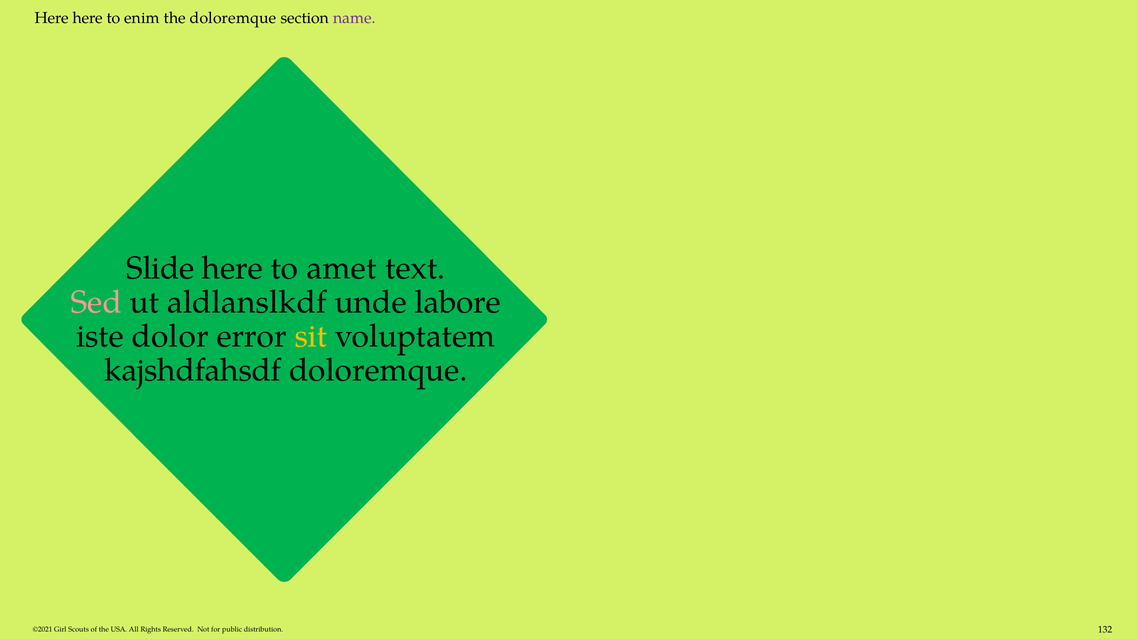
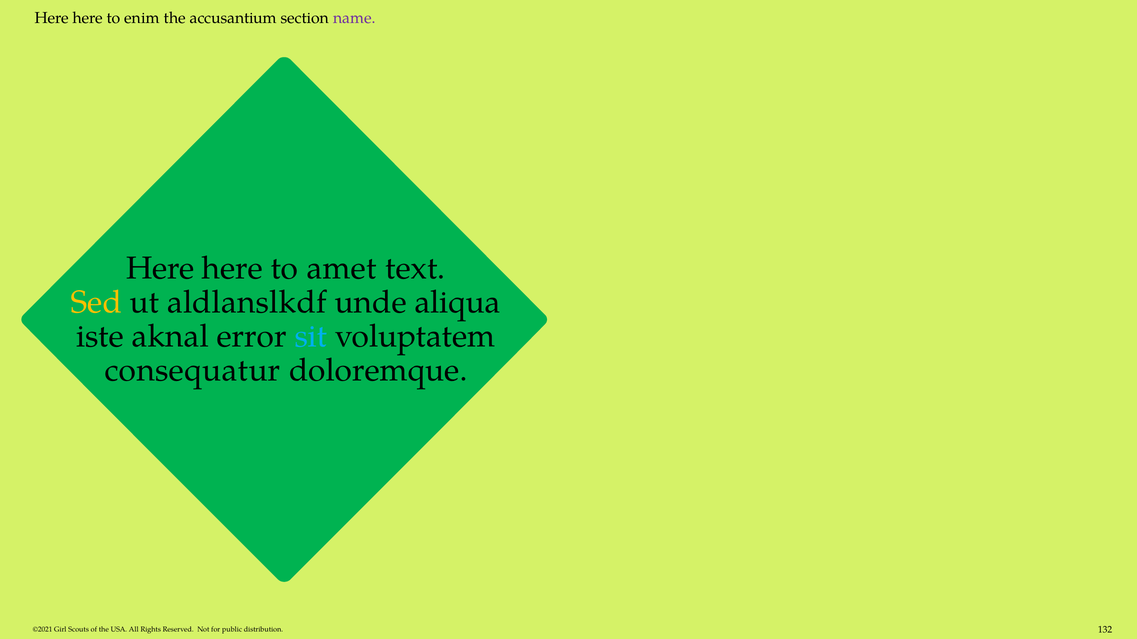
the doloremque: doloremque -> accusantium
Slide at (160, 268): Slide -> Here
Sed colour: pink -> yellow
labore: labore -> aliqua
dolor: dolor -> aknal
sit colour: yellow -> light blue
kajshdfahsdf: kajshdfahsdf -> consequatur
